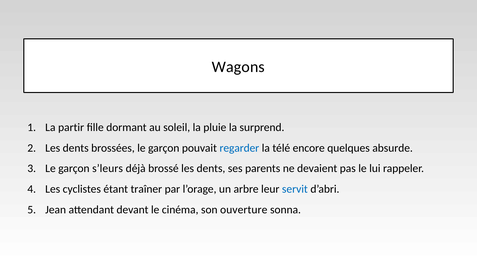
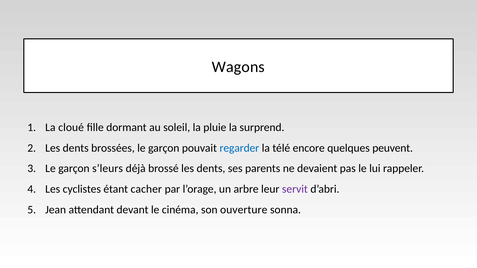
partir: partir -> cloué
absurde: absurde -> peuvent
traîner: traîner -> cacher
servit colour: blue -> purple
